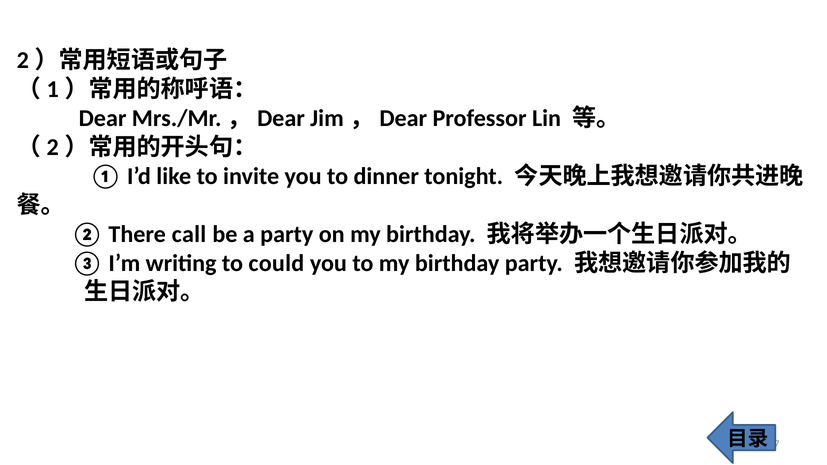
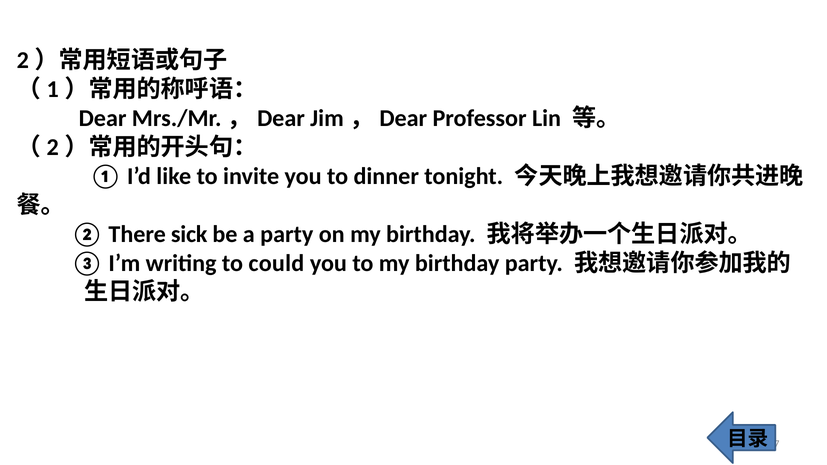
call: call -> sick
